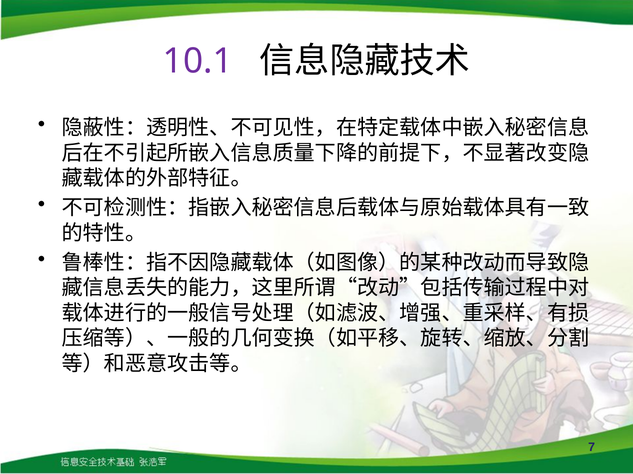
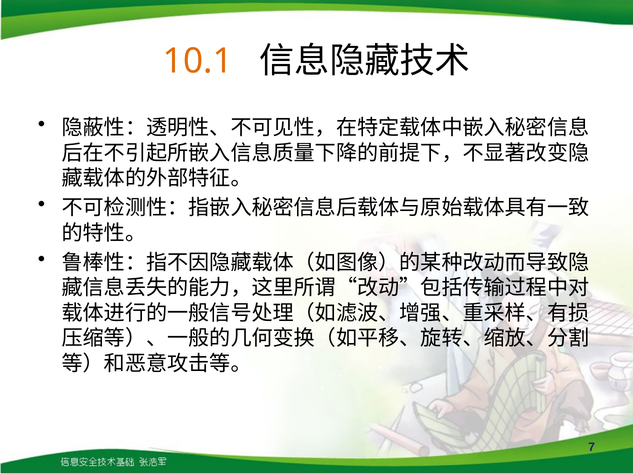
10.1 colour: purple -> orange
